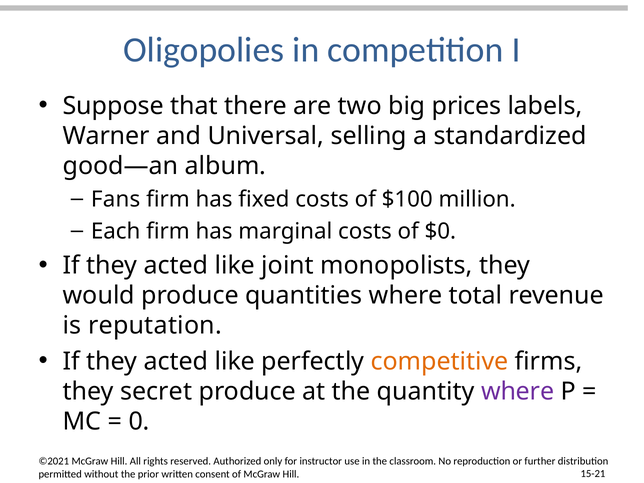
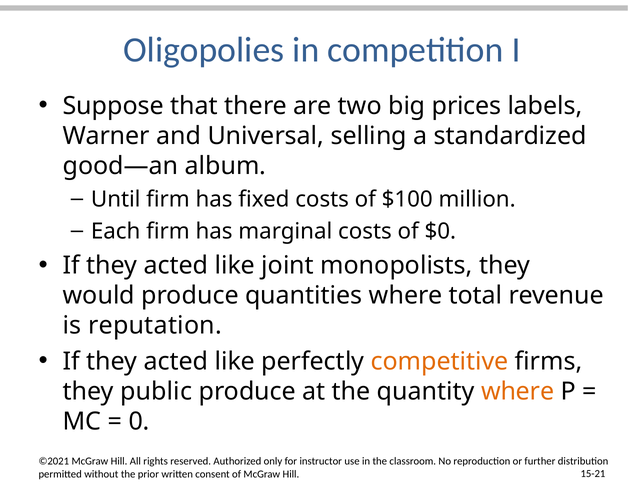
Fans: Fans -> Until
secret: secret -> public
where at (518, 392) colour: purple -> orange
